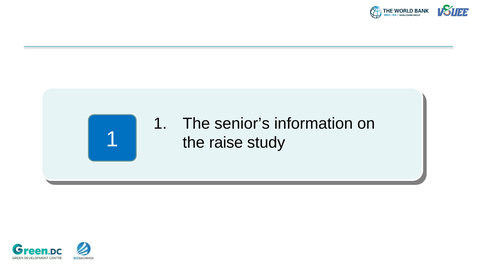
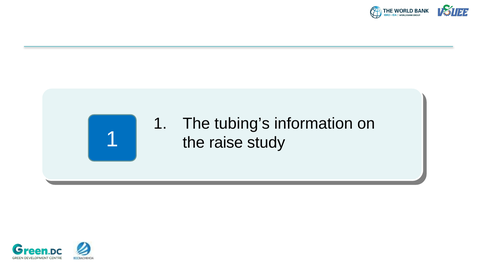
senior’s: senior’s -> tubing’s
